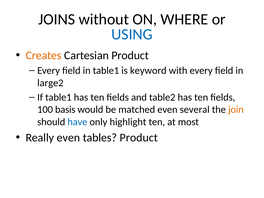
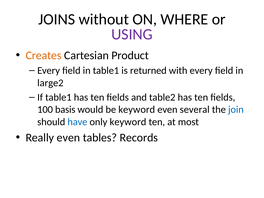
USING colour: blue -> purple
keyword: keyword -> returned
be matched: matched -> keyword
join colour: orange -> blue
only highlight: highlight -> keyword
tables Product: Product -> Records
